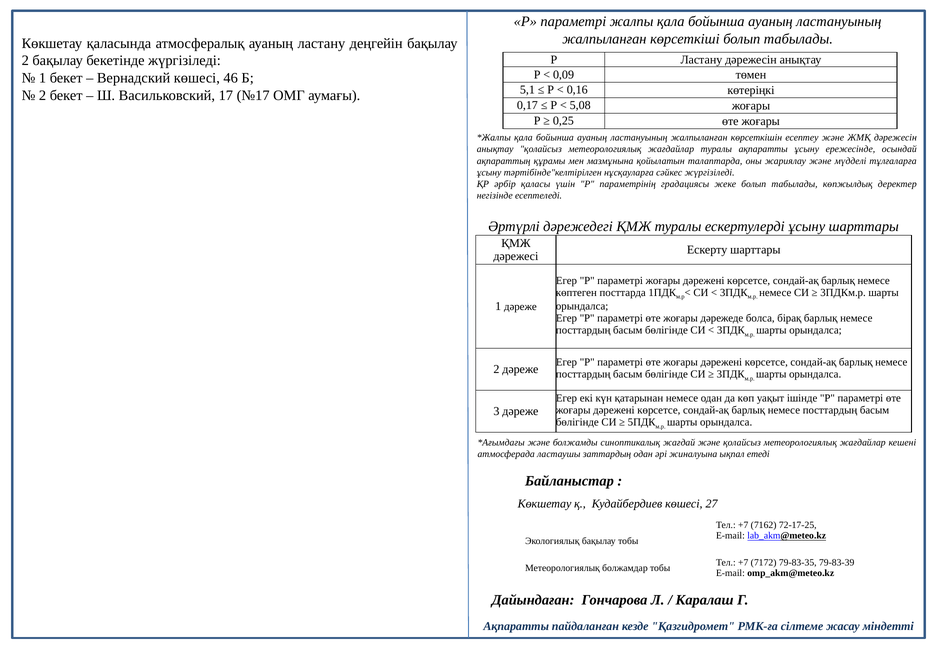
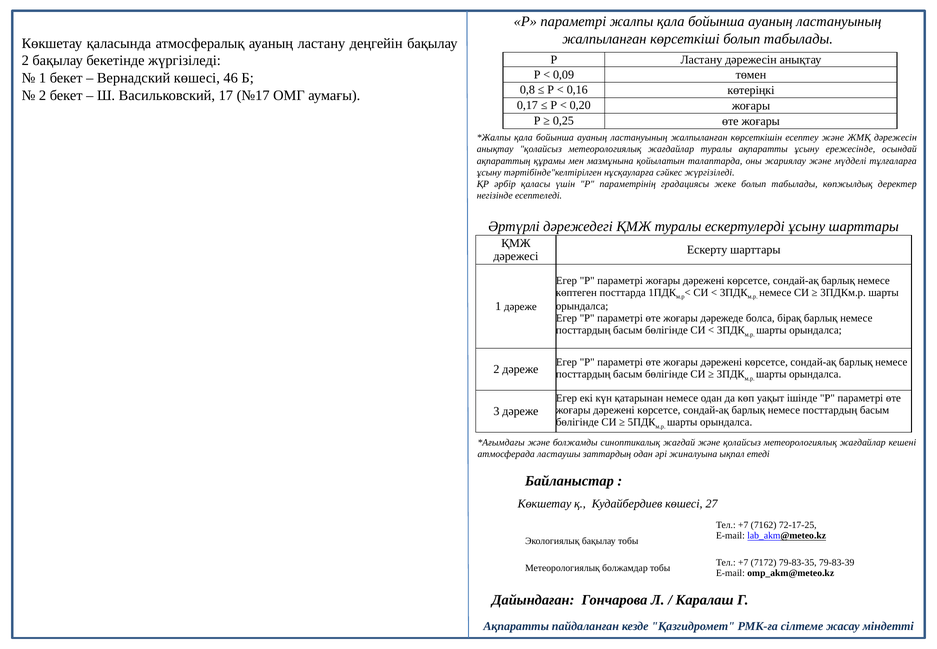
5,1: 5,1 -> 0,8
5,08: 5,08 -> 0,20
